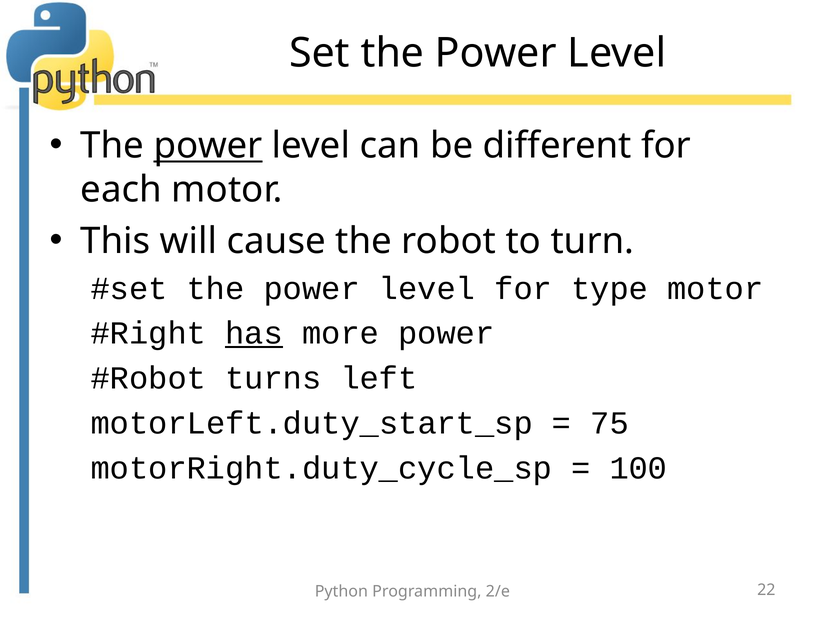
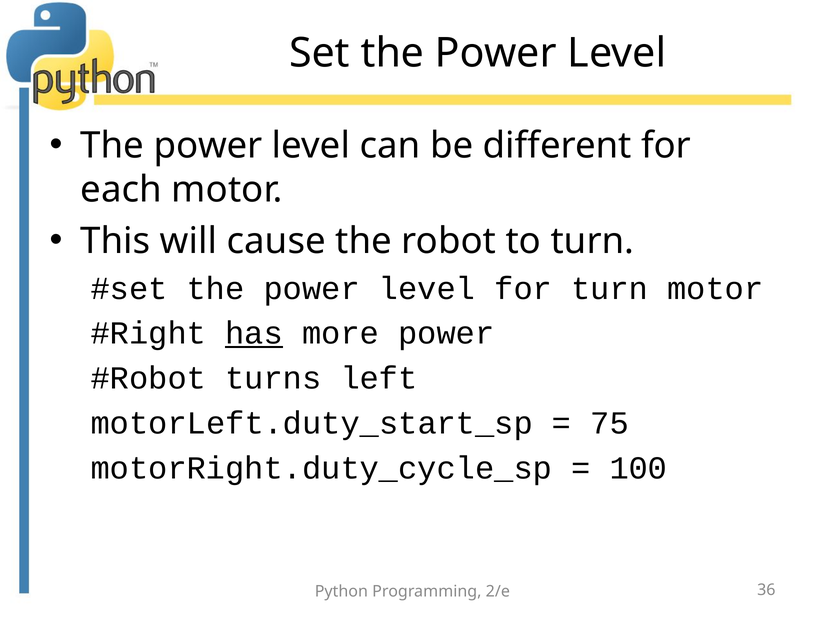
power at (208, 146) underline: present -> none
for type: type -> turn
22: 22 -> 36
